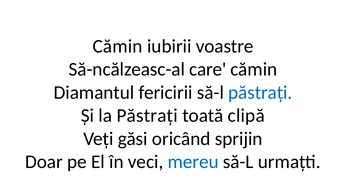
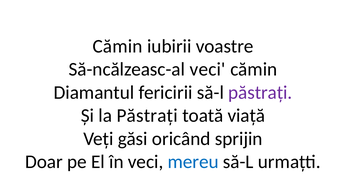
Să-ncălzeasc-al care: care -> veci
păstrați at (260, 92) colour: blue -> purple
clipă: clipă -> viață
